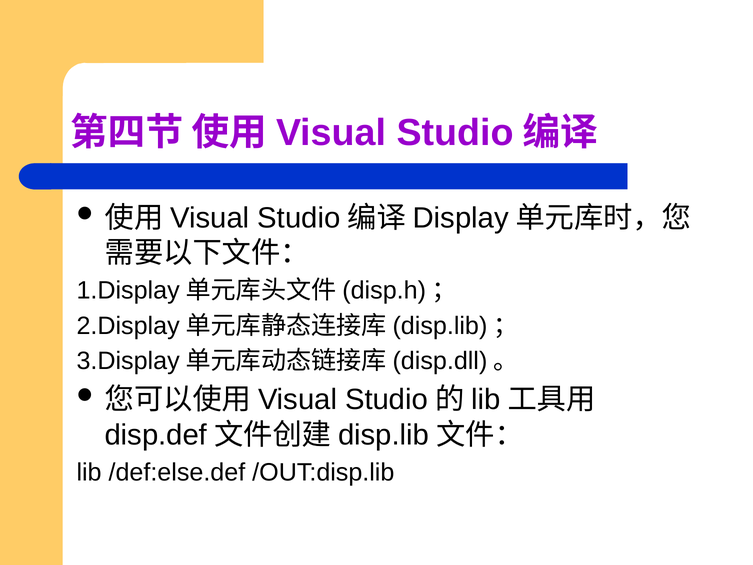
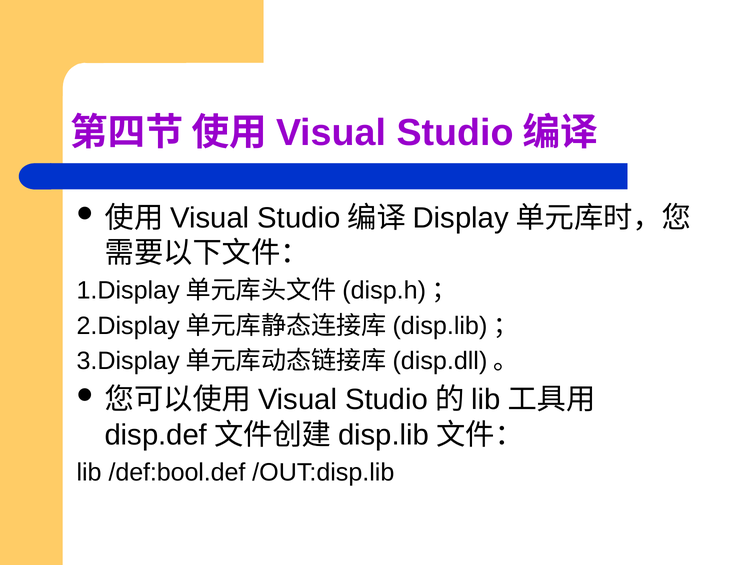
/def:else.def: /def:else.def -> /def:bool.def
